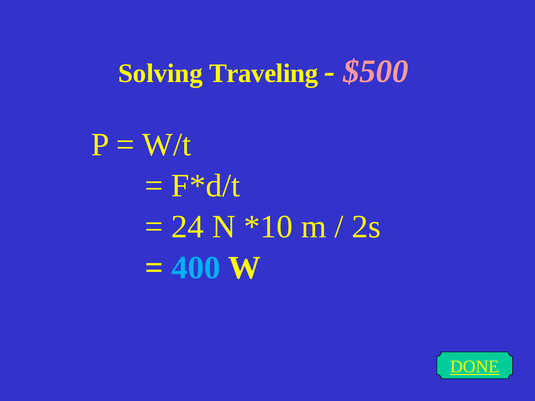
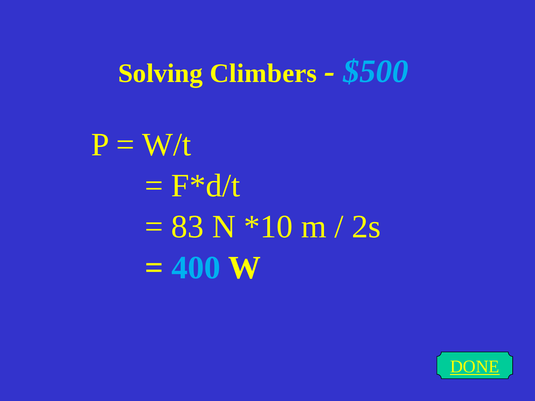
Traveling: Traveling -> Climbers
$500 colour: pink -> light blue
24: 24 -> 83
